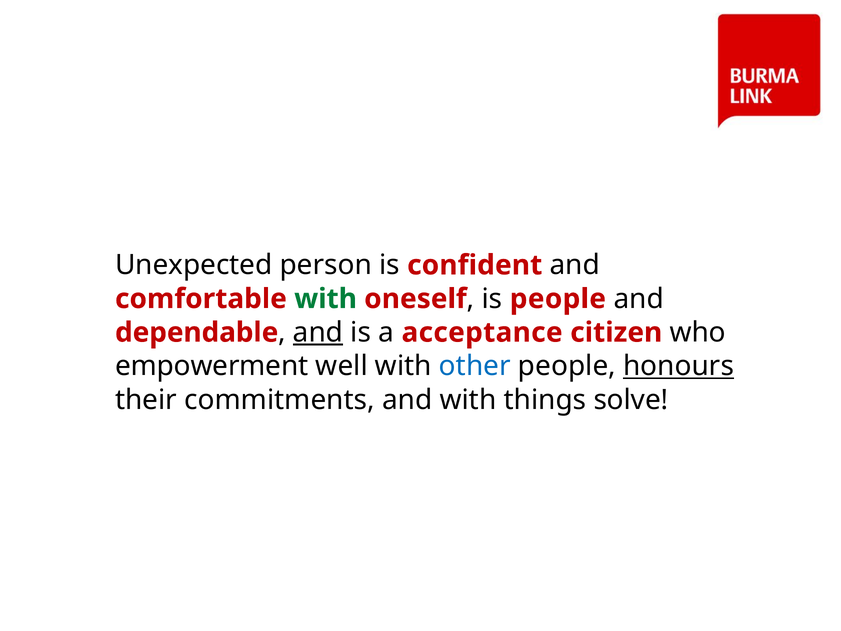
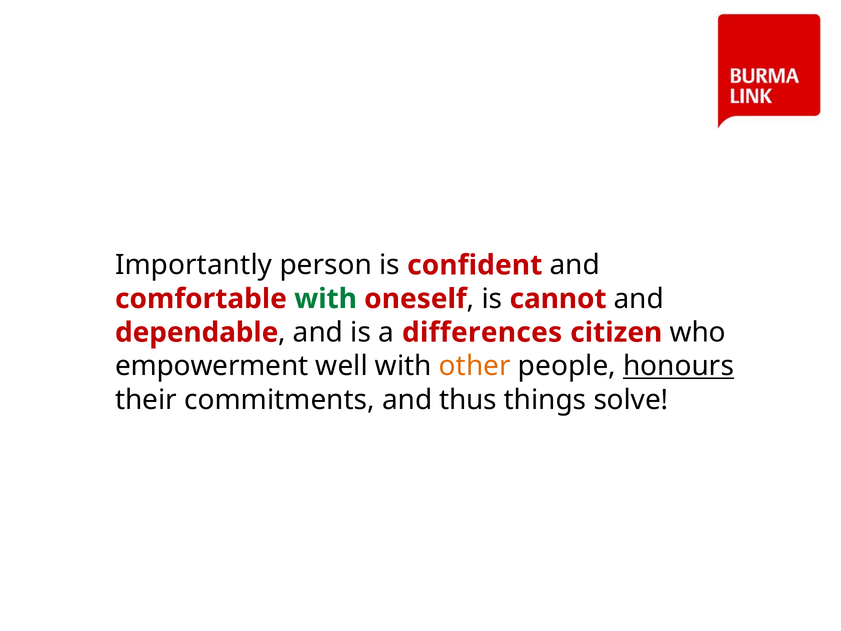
Unexpected: Unexpected -> Importantly
is people: people -> cannot
and at (318, 332) underline: present -> none
acceptance: acceptance -> differences
other colour: blue -> orange
and with: with -> thus
